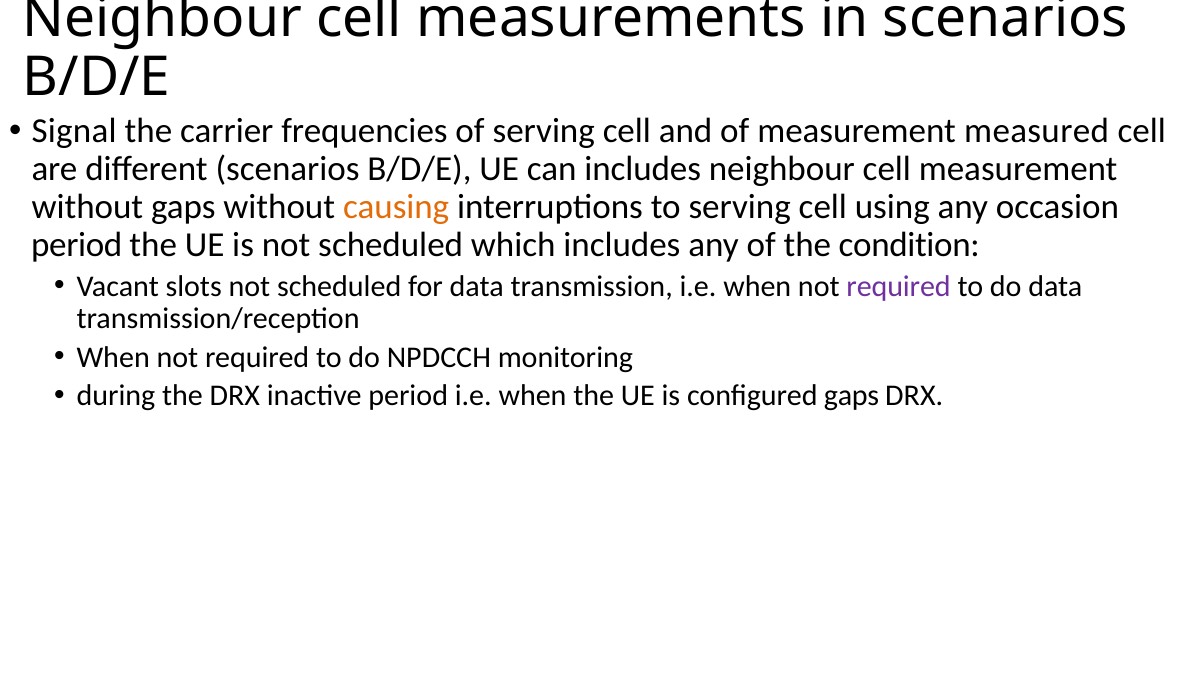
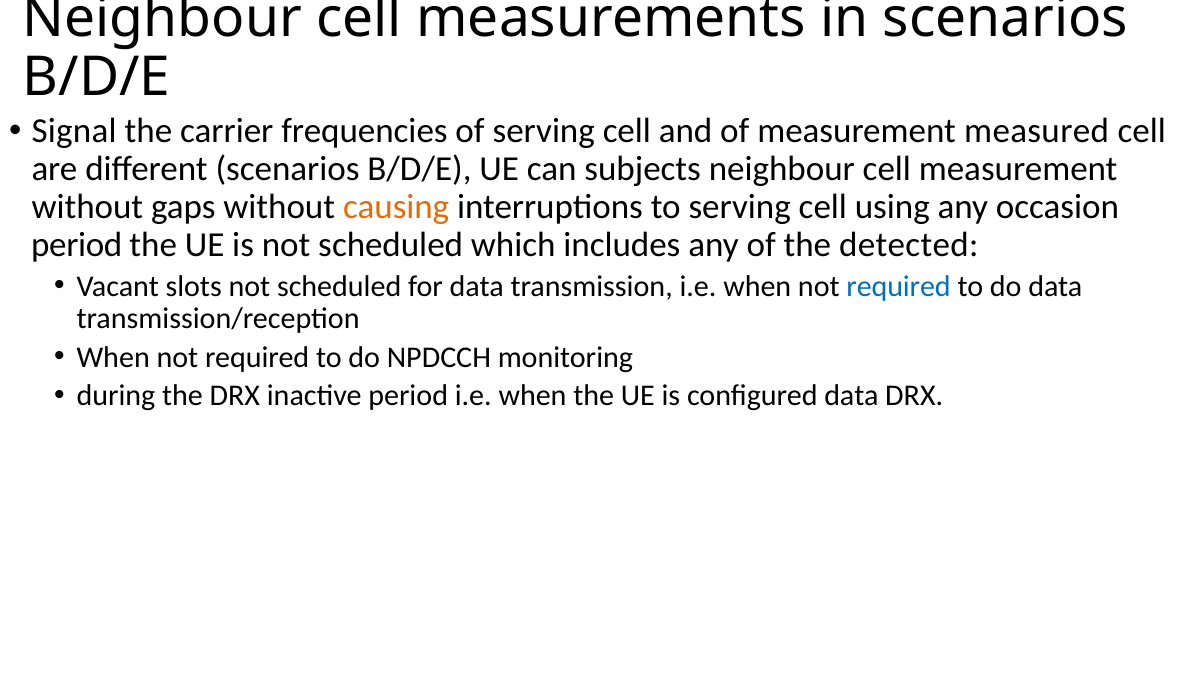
can includes: includes -> subjects
condition: condition -> detected
required at (899, 286) colour: purple -> blue
configured gaps: gaps -> data
